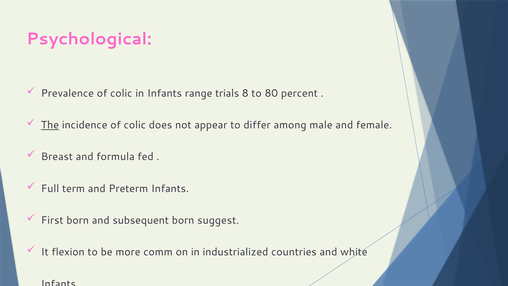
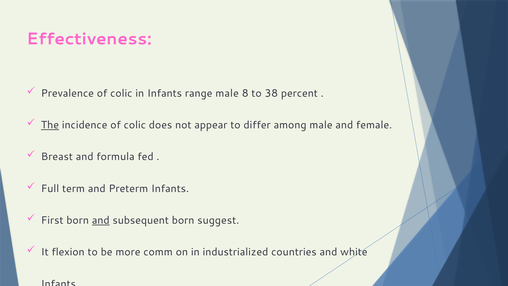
Psychological: Psychological -> Effectiveness
range trials: trials -> male
80: 80 -> 38
and at (101, 220) underline: none -> present
